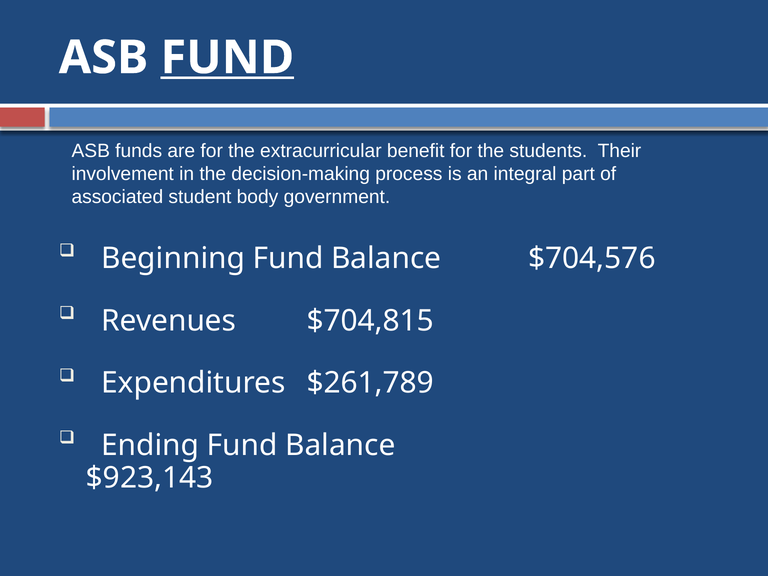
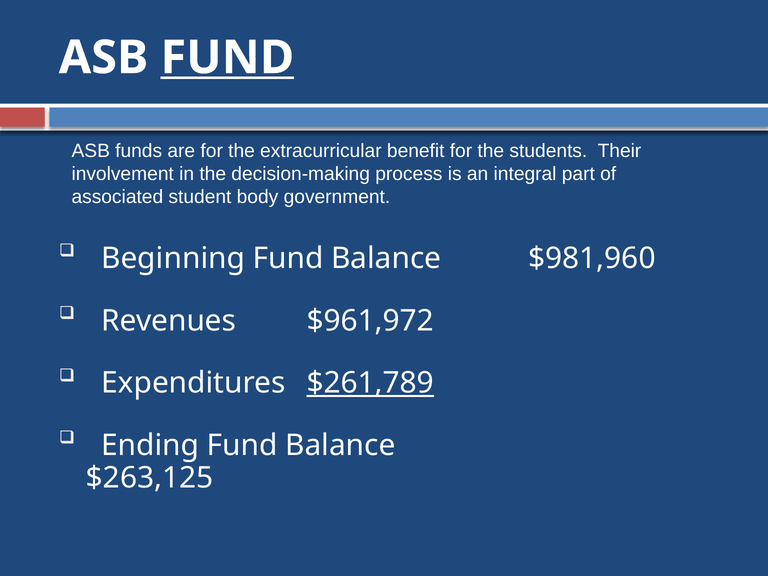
$704,576: $704,576 -> $981,960
$704,815: $704,815 -> $961,972
$261,789 underline: none -> present
$923,143: $923,143 -> $263,125
